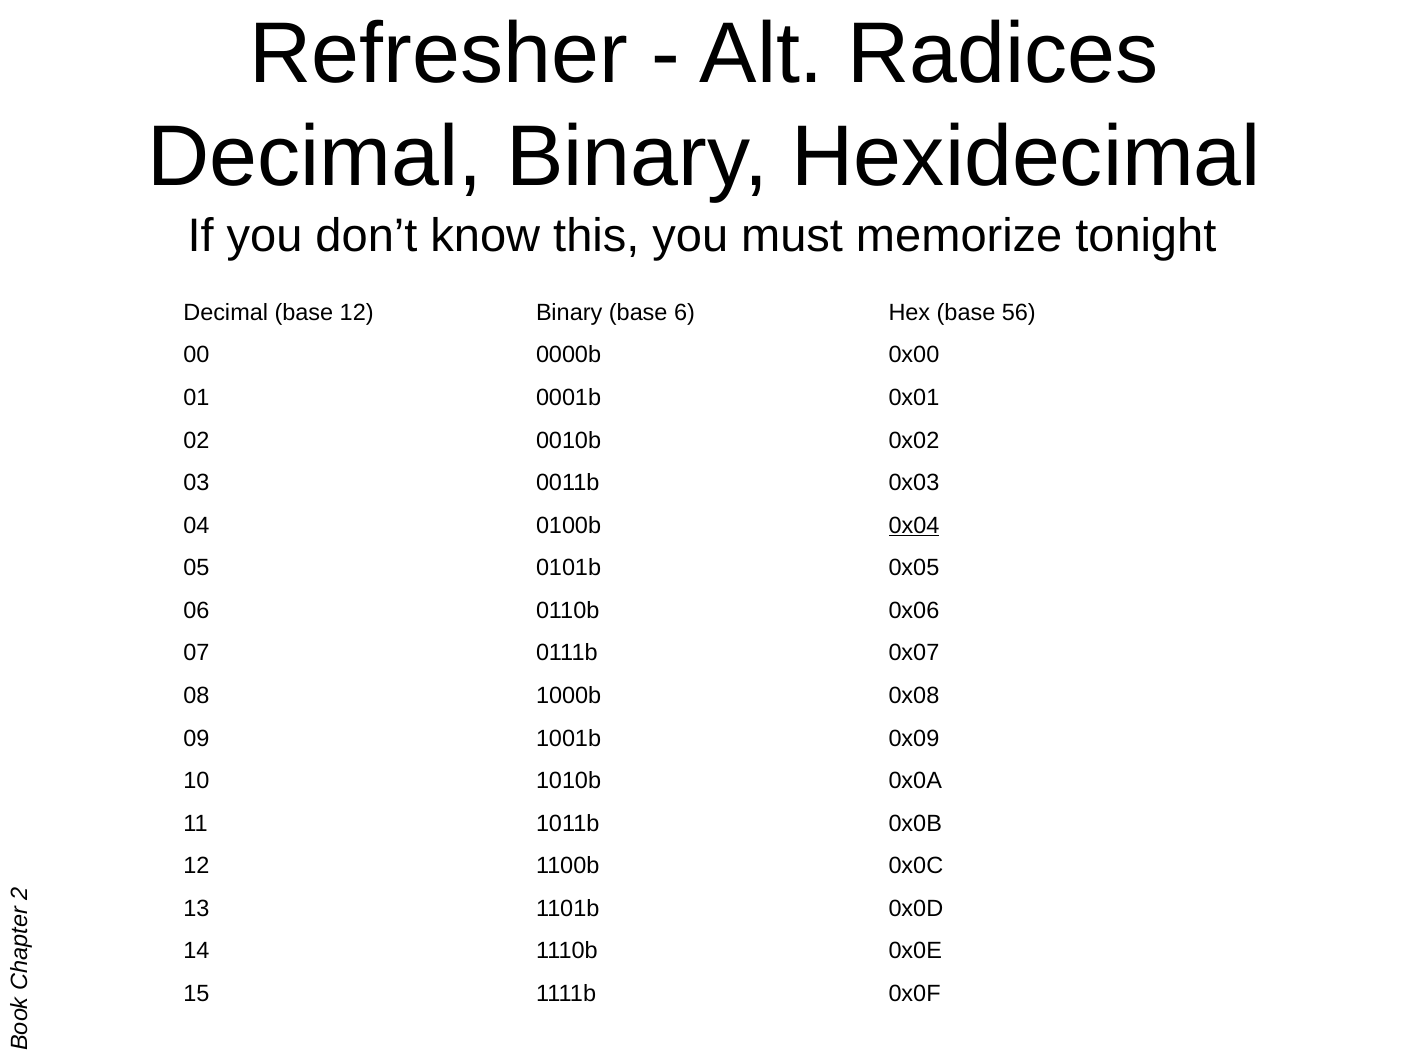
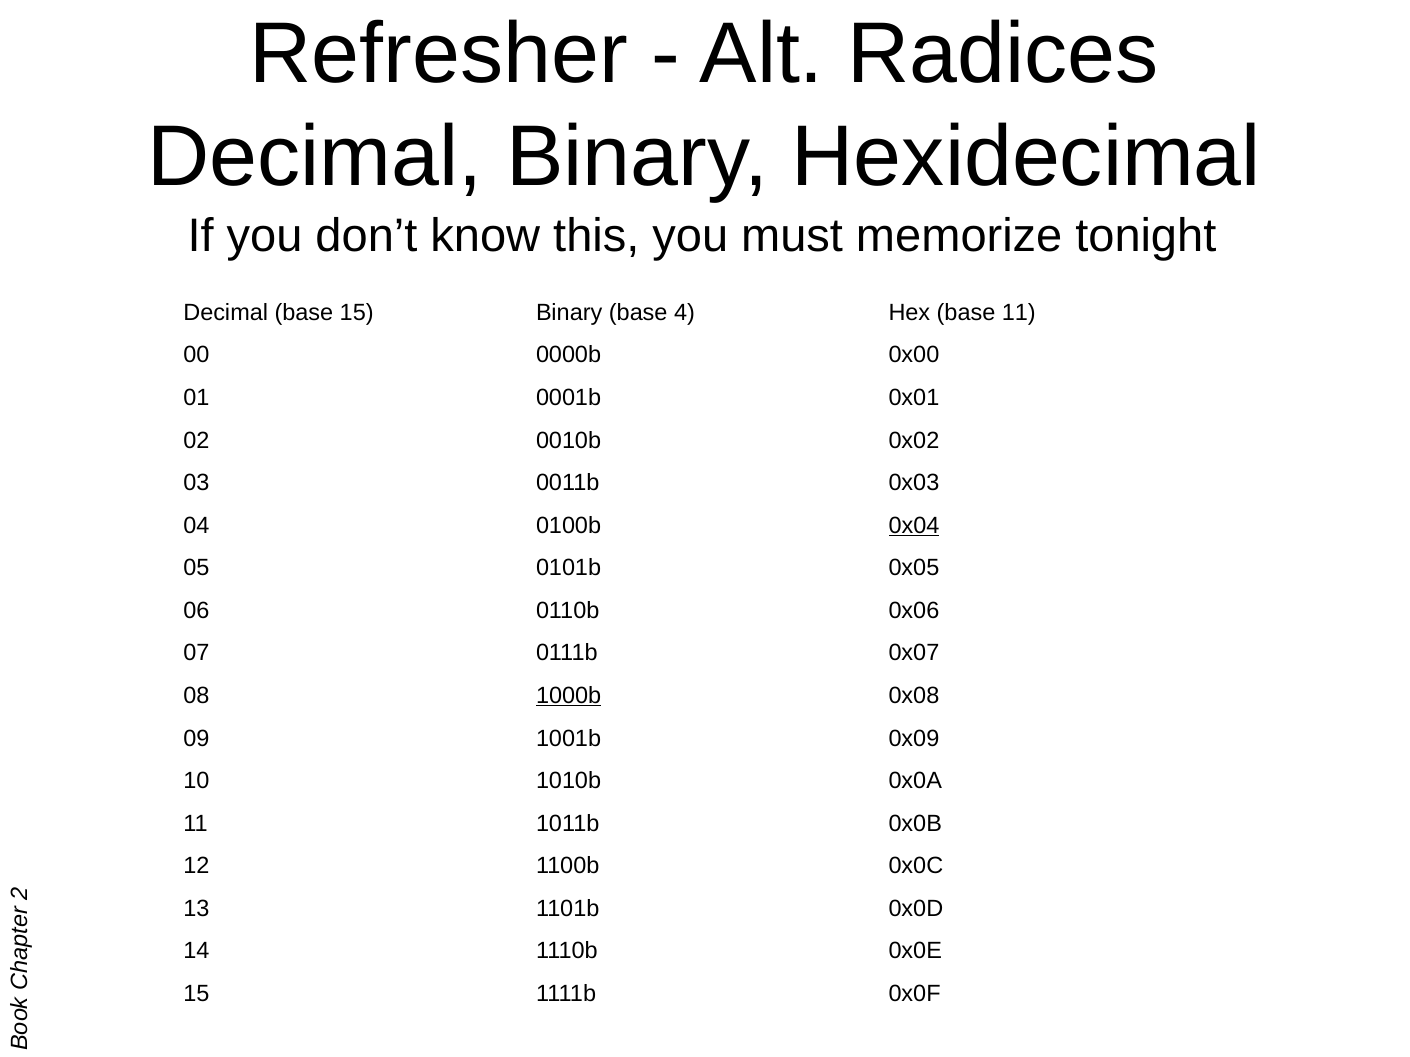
base 12: 12 -> 15
6: 6 -> 4
base 56: 56 -> 11
1000b underline: none -> present
